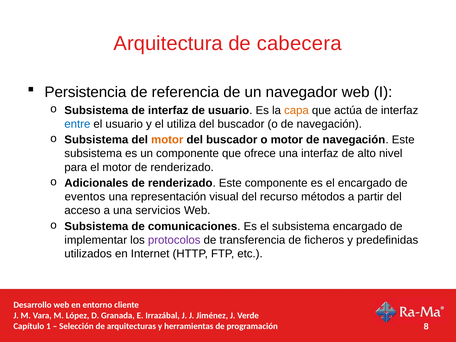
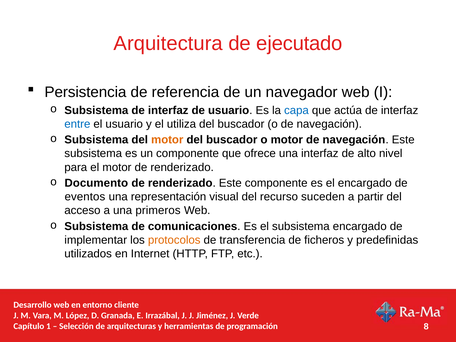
cabecera: cabecera -> ejecutado
capa colour: orange -> blue
Adicionales: Adicionales -> Documento
métodos: métodos -> suceden
servicios: servicios -> primeros
protocolos colour: purple -> orange
